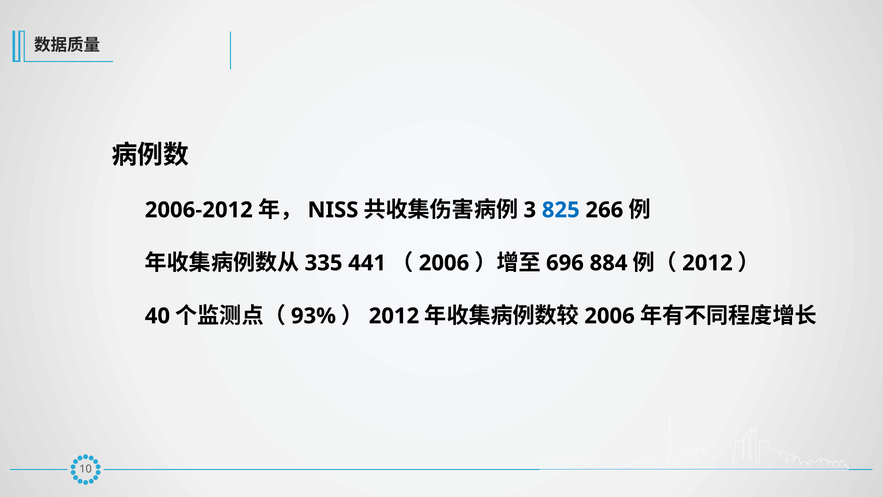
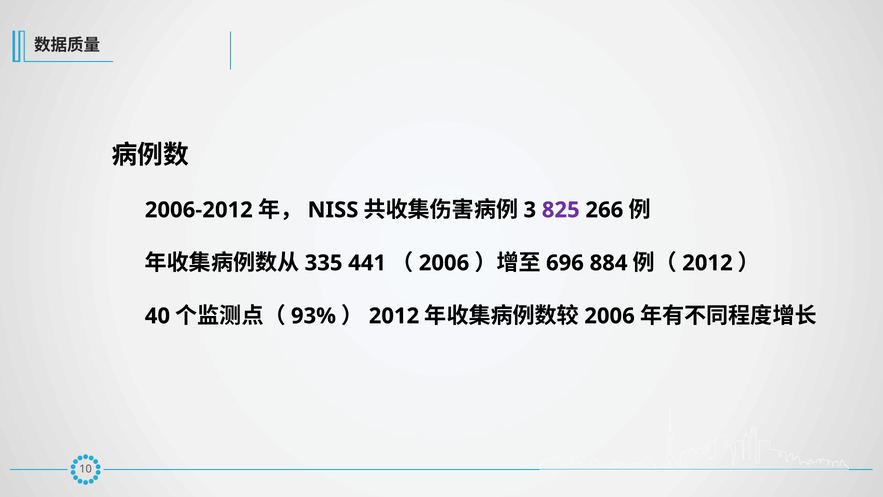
825 colour: blue -> purple
